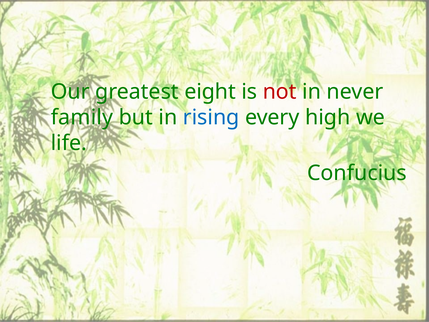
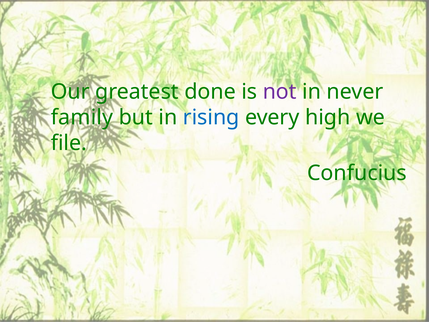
eight: eight -> done
not colour: red -> purple
life: life -> file
